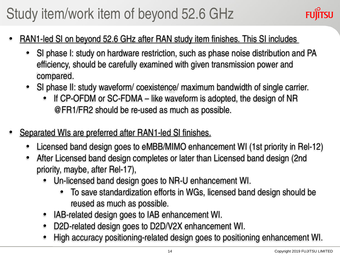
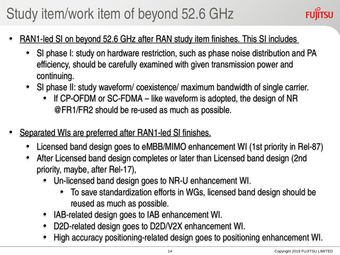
compared: compared -> continuing
Rel-12: Rel-12 -> Rel-87
